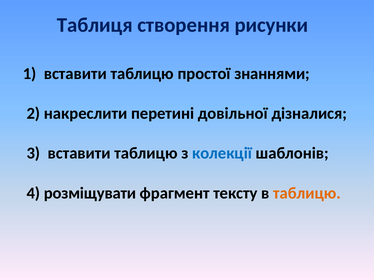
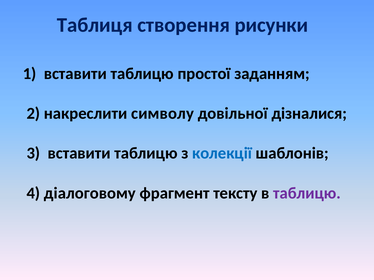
знаннями: знаннями -> заданням
перетині: перетині -> символу
розміщувати: розміщувати -> діалоговому
таблицю at (307, 193) colour: orange -> purple
